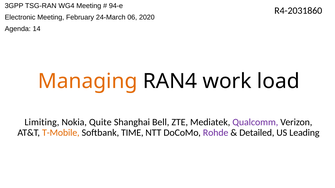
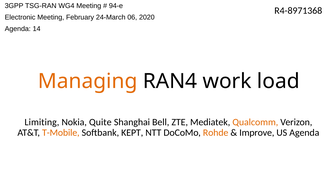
R4-2031860: R4-2031860 -> R4-8971368
Qualcomm colour: purple -> orange
TIME: TIME -> KEPT
Rohde colour: purple -> orange
Detailed: Detailed -> Improve
US Leading: Leading -> Agenda
